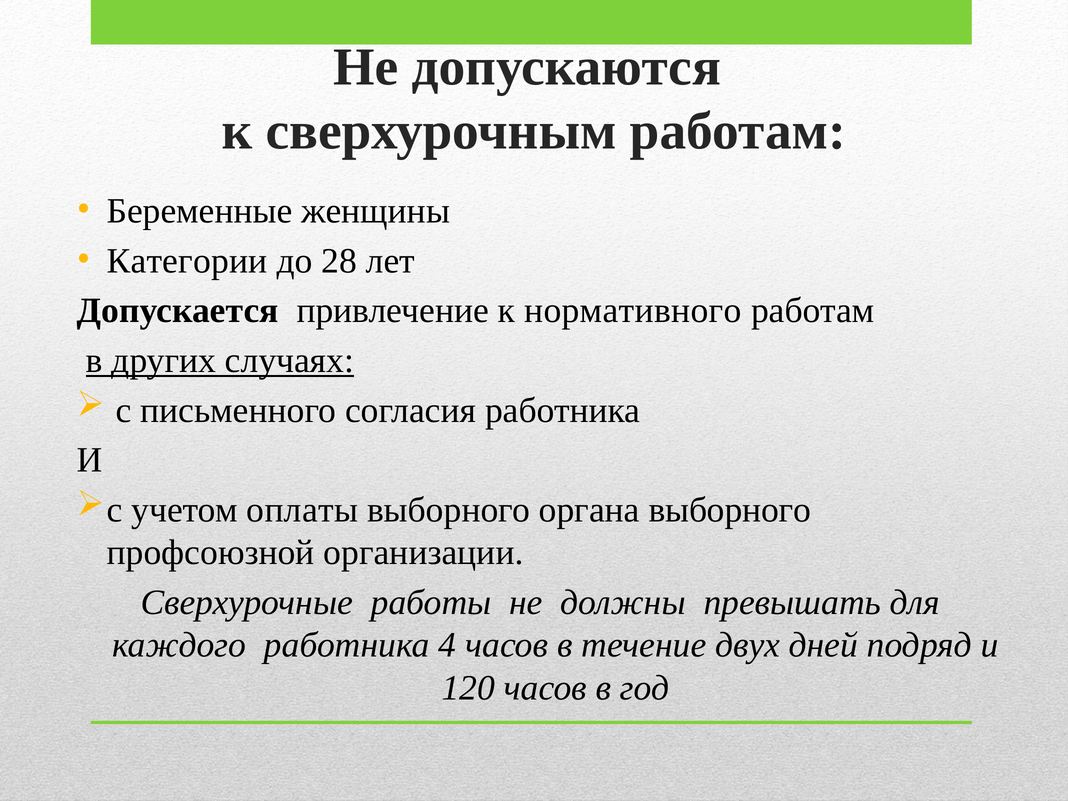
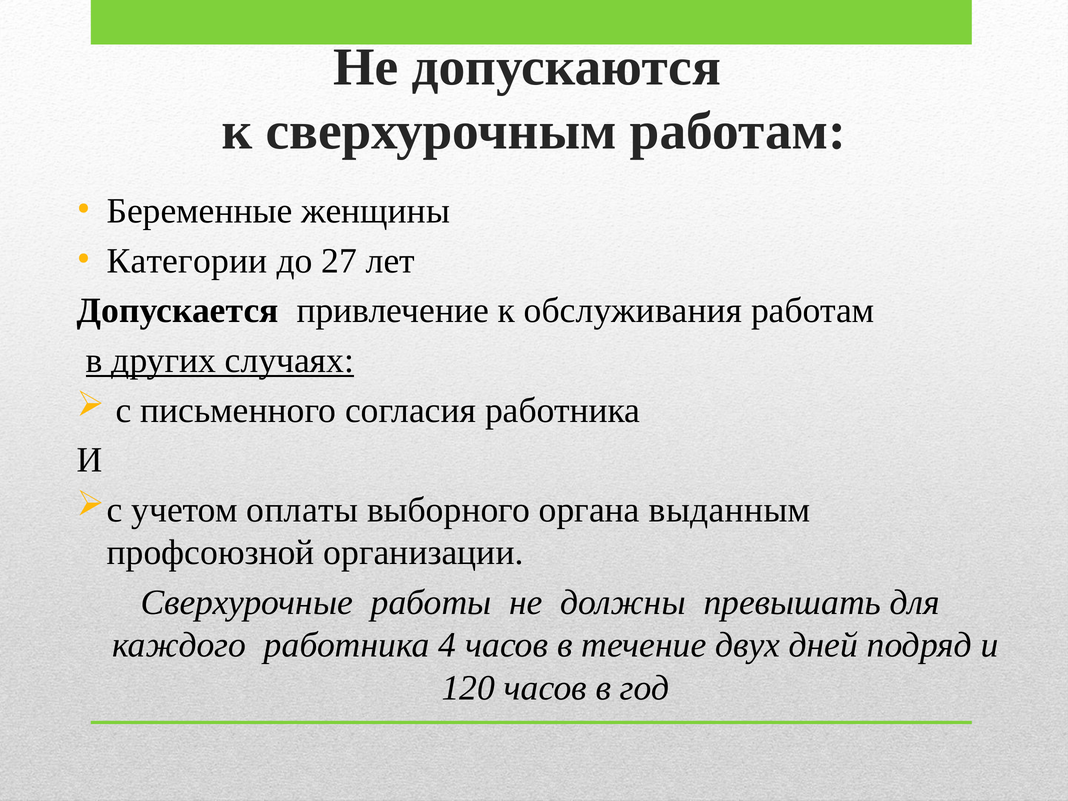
28: 28 -> 27
нормативного: нормативного -> обслуживания
органа выборного: выборного -> выданным
